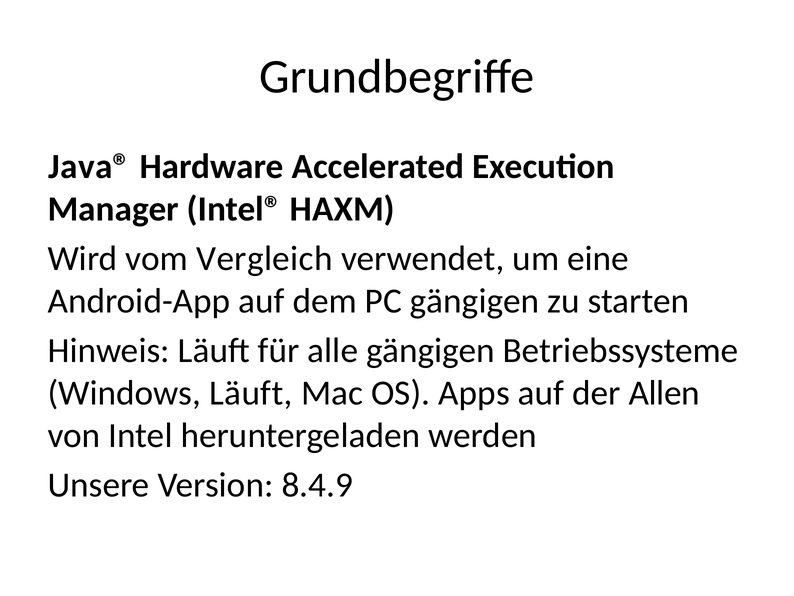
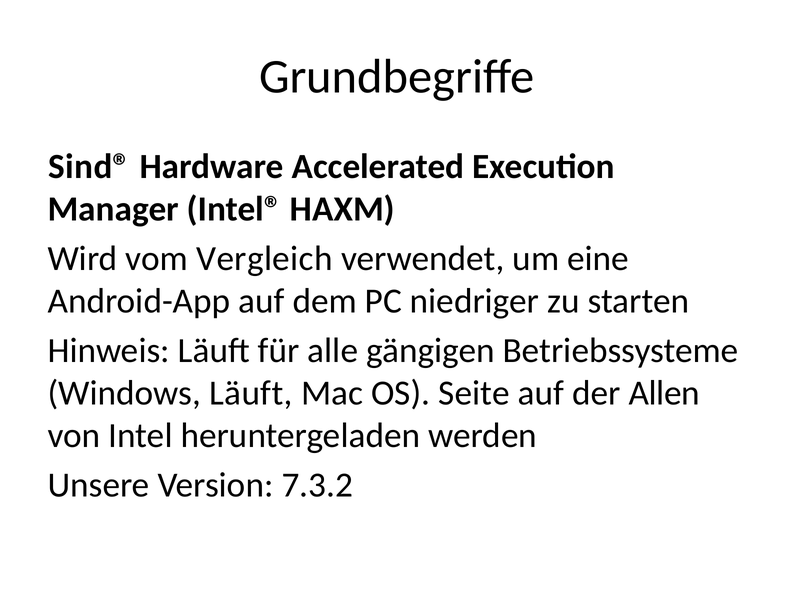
Java®: Java® -> Sind®
PC gängigen: gängigen -> niedriger
Apps: Apps -> Seite
8.4.9: 8.4.9 -> 7.3.2
